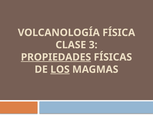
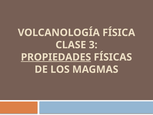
LOS underline: present -> none
